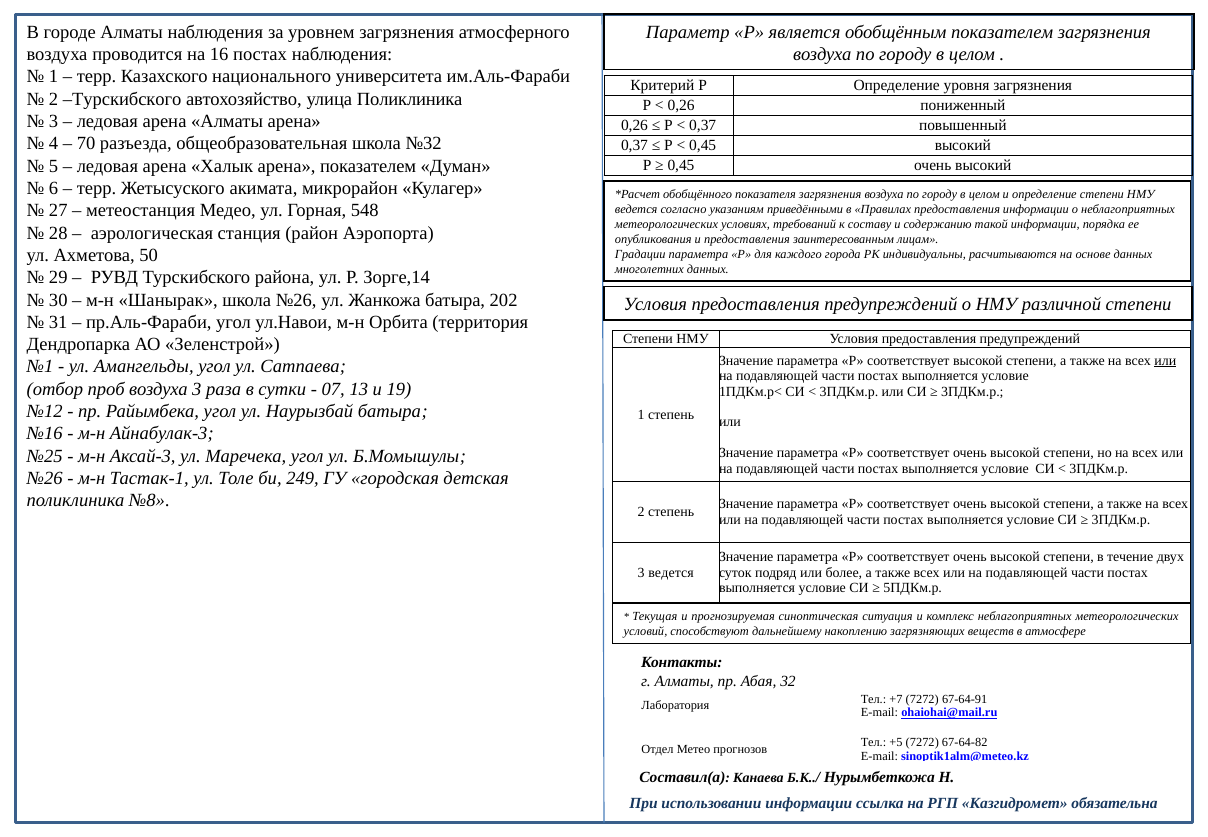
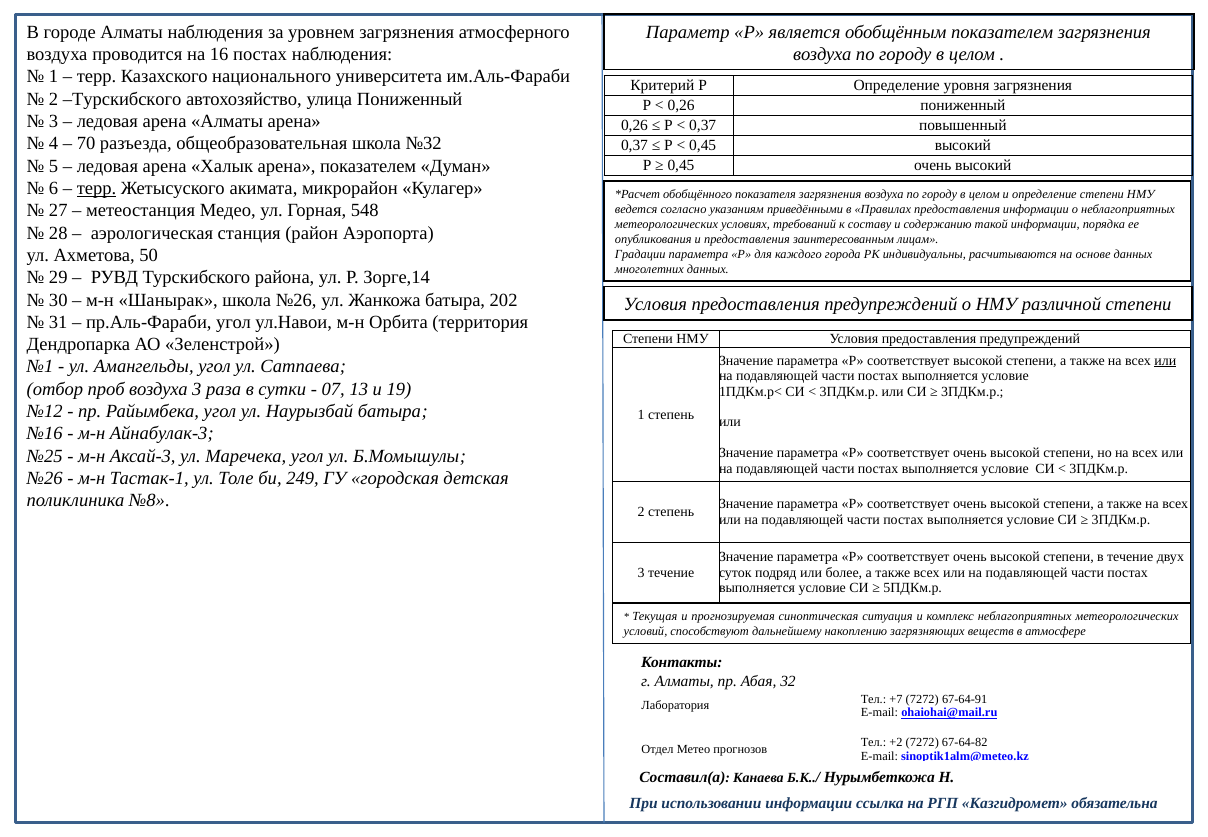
улица Поликлиника: Поликлиника -> Пониженный
терр at (97, 188) underline: none -> present
3 ведется: ведется -> течение
+5: +5 -> +2
